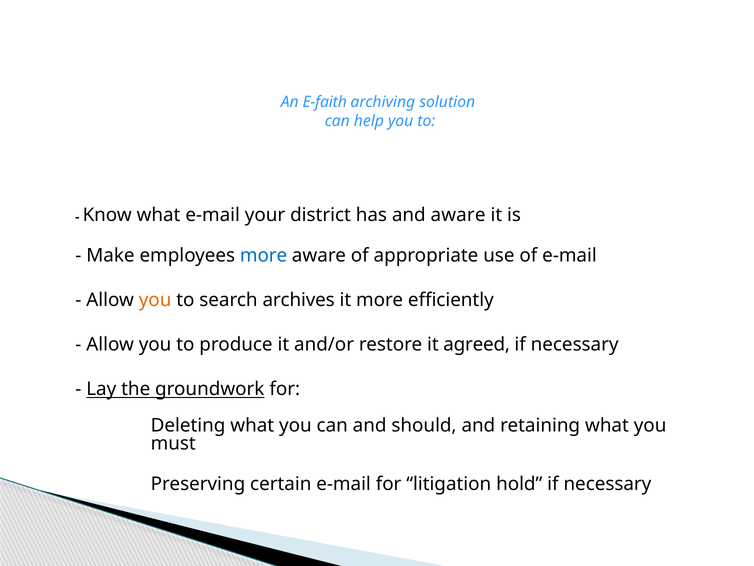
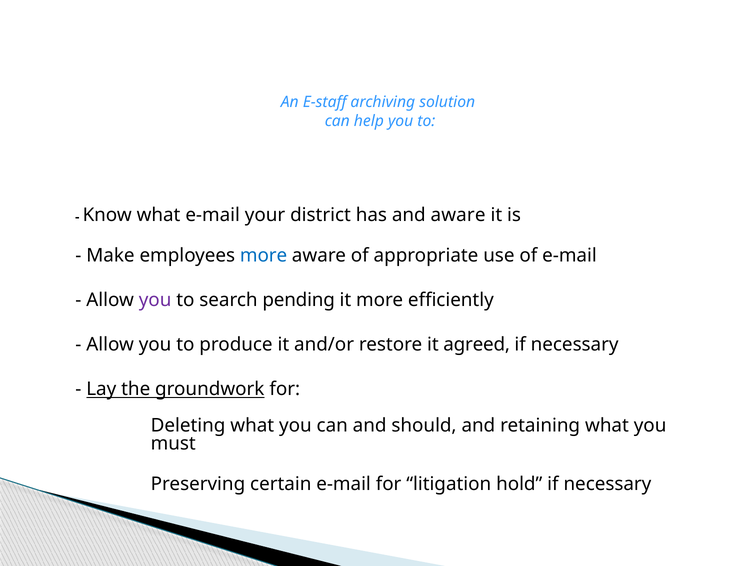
E-faith: E-faith -> E-staff
you at (155, 300) colour: orange -> purple
archives: archives -> pending
